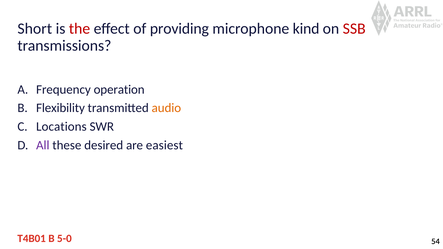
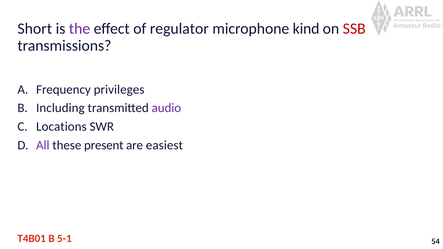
the colour: red -> purple
providing: providing -> regulator
operation: operation -> privileges
Flexibility: Flexibility -> Including
audio colour: orange -> purple
desired: desired -> present
5-0: 5-0 -> 5-1
